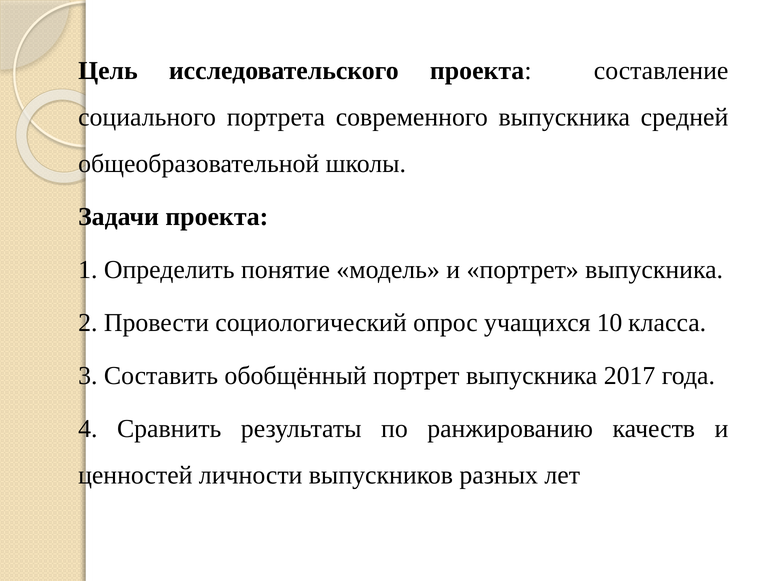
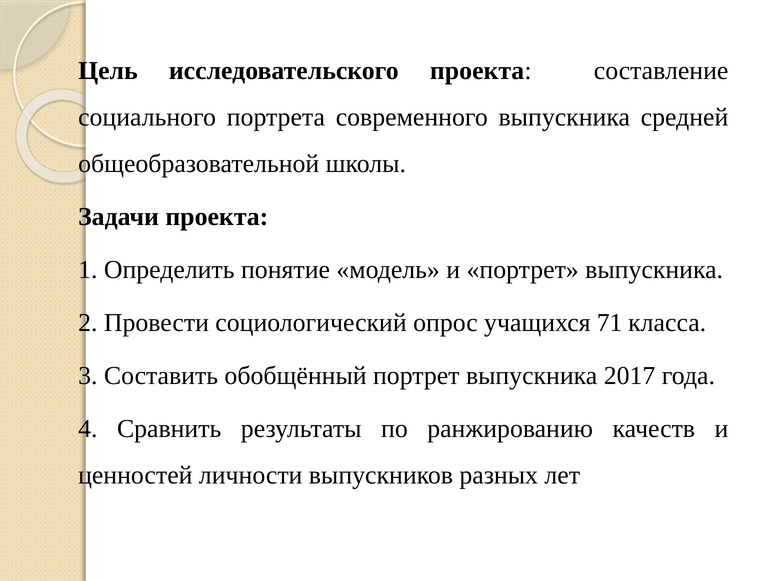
10: 10 -> 71
